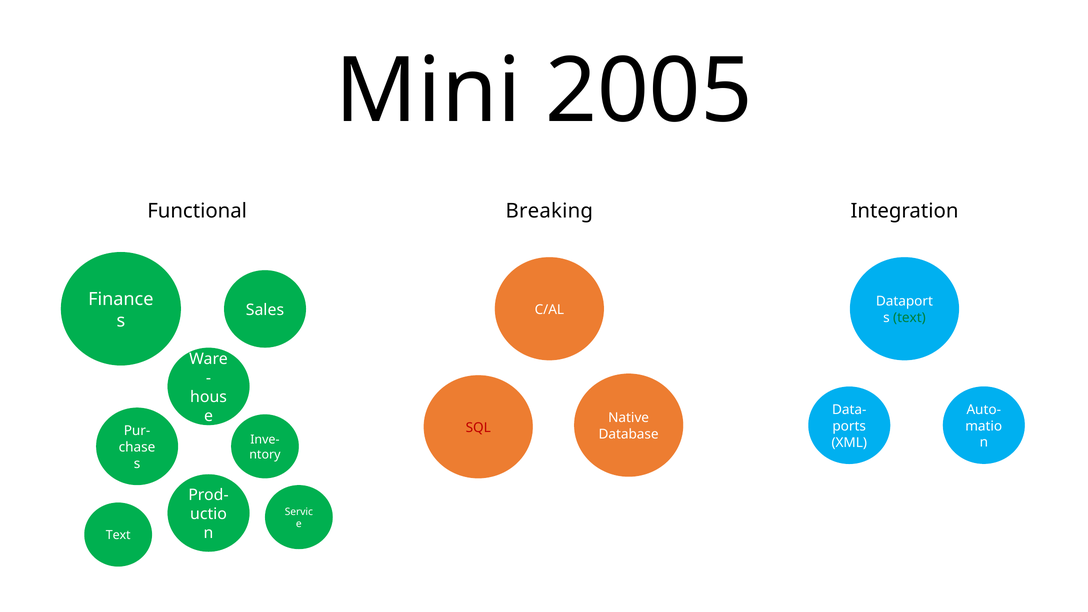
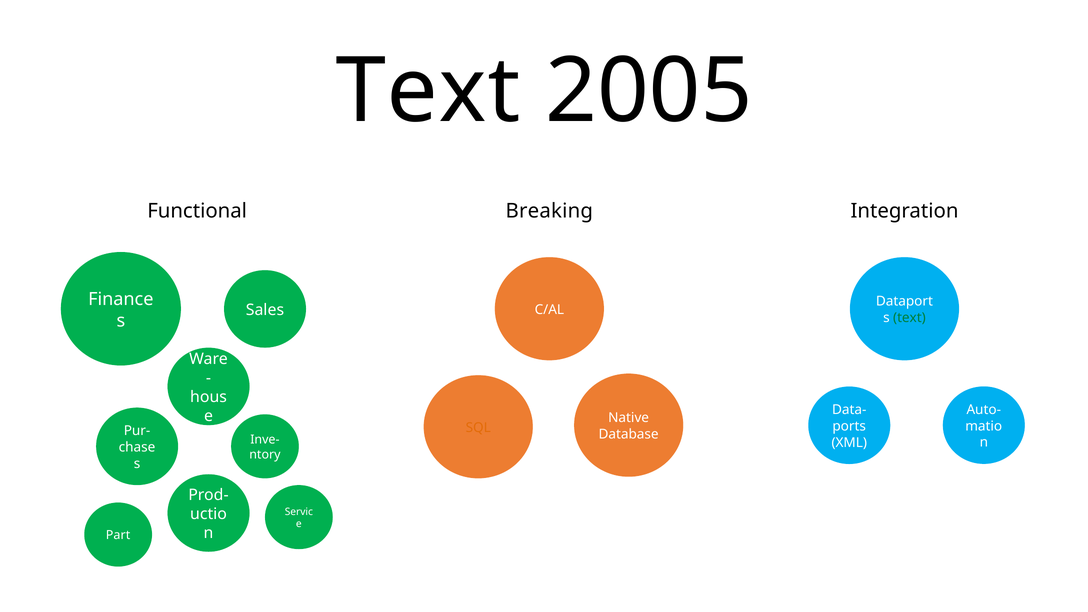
Mini at (428, 91): Mini -> Text
SQL colour: red -> orange
Text at (118, 535): Text -> Part
